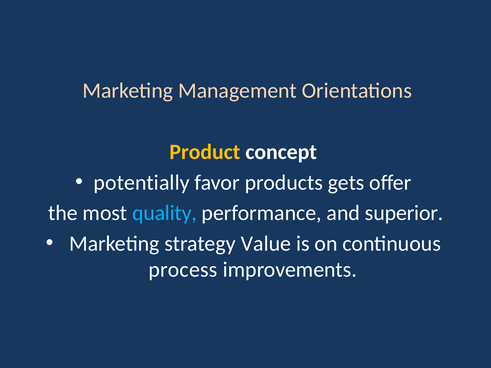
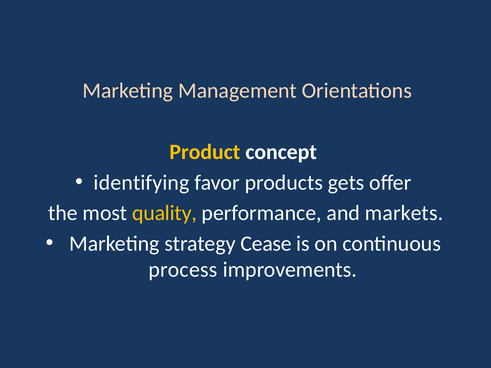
potentially: potentially -> identifying
quality colour: light blue -> yellow
superior: superior -> markets
Value: Value -> Cease
